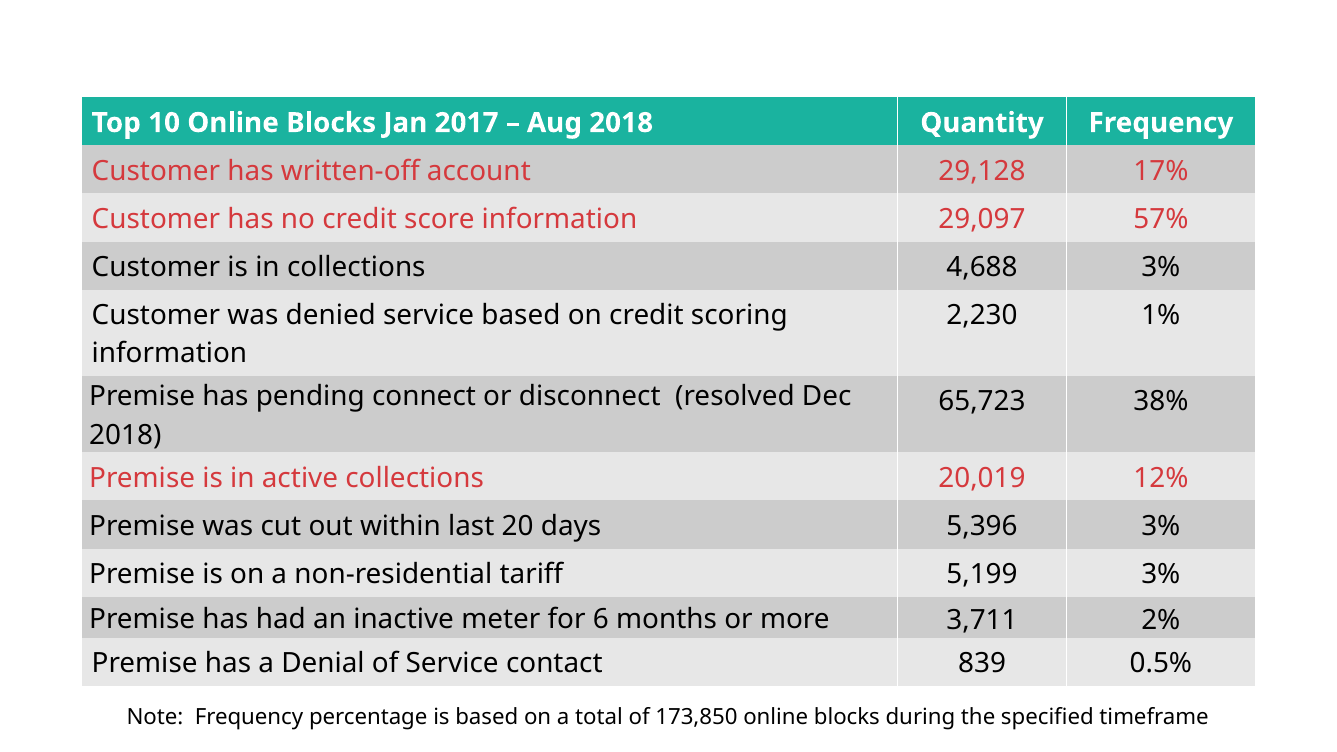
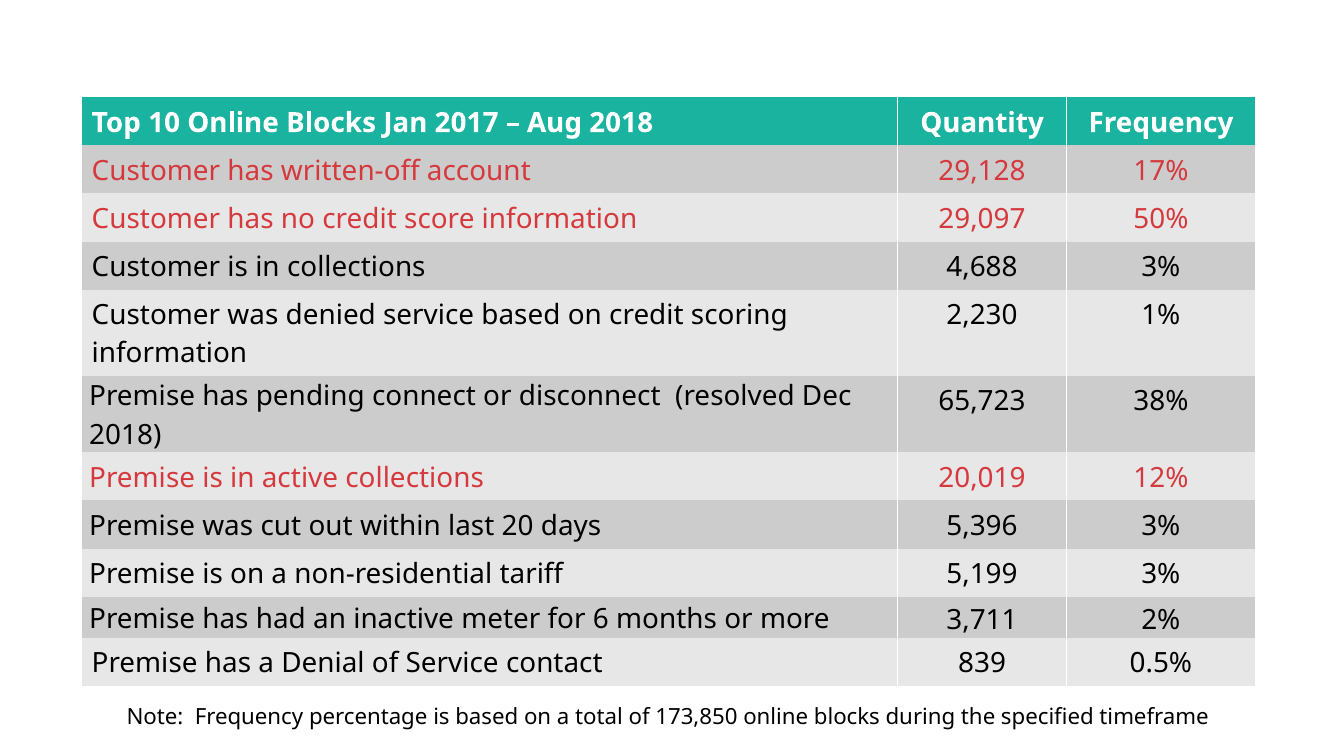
57%: 57% -> 50%
